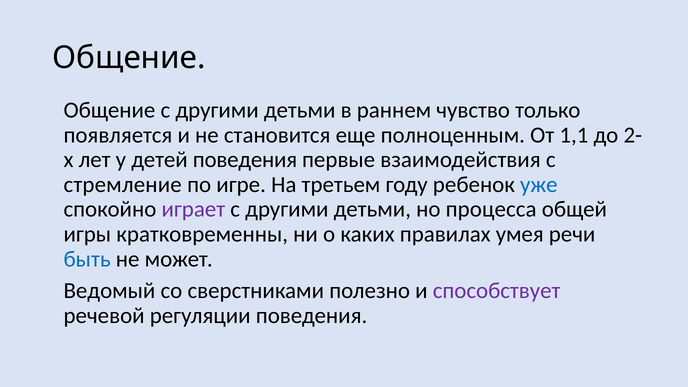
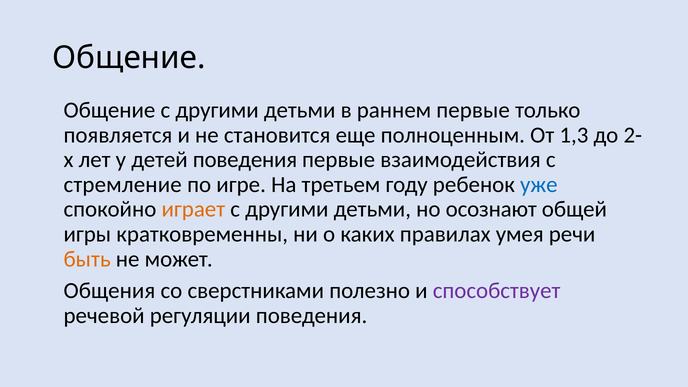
раннем чувство: чувство -> первые
1,1: 1,1 -> 1,3
играет colour: purple -> orange
процесса: процесса -> осознают
быть colour: blue -> orange
Ведомый: Ведомый -> Общения
